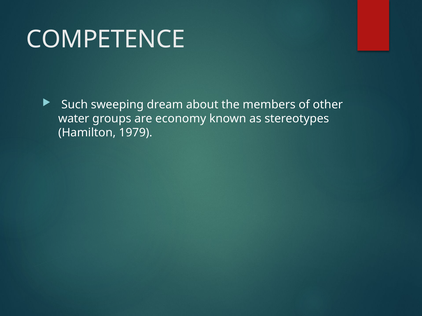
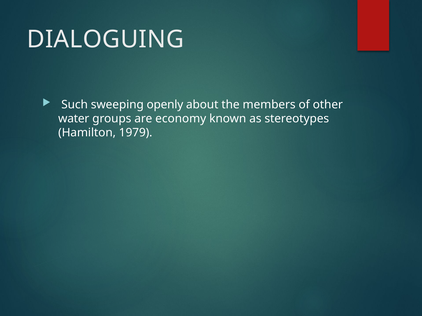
COMPETENCE: COMPETENCE -> DIALOGUING
dream: dream -> openly
